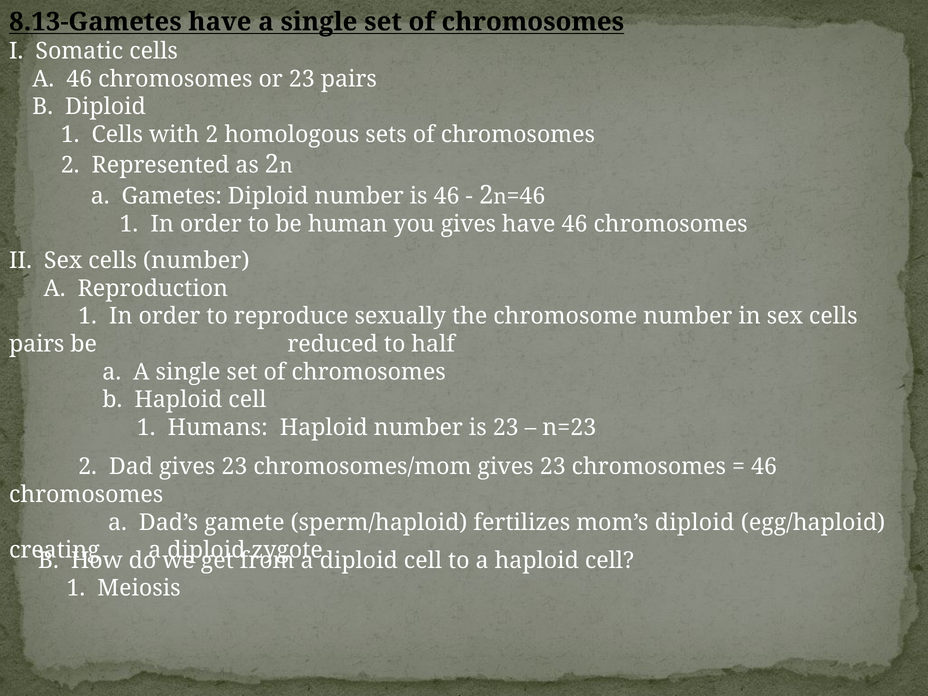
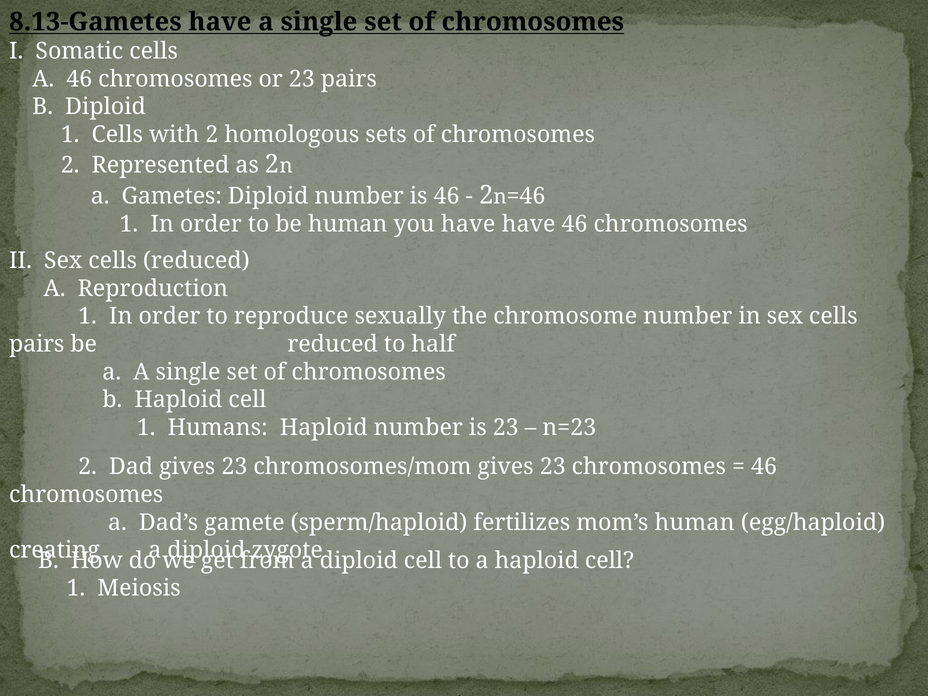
you gives: gives -> have
cells number: number -> reduced
mom’s diploid: diploid -> human
